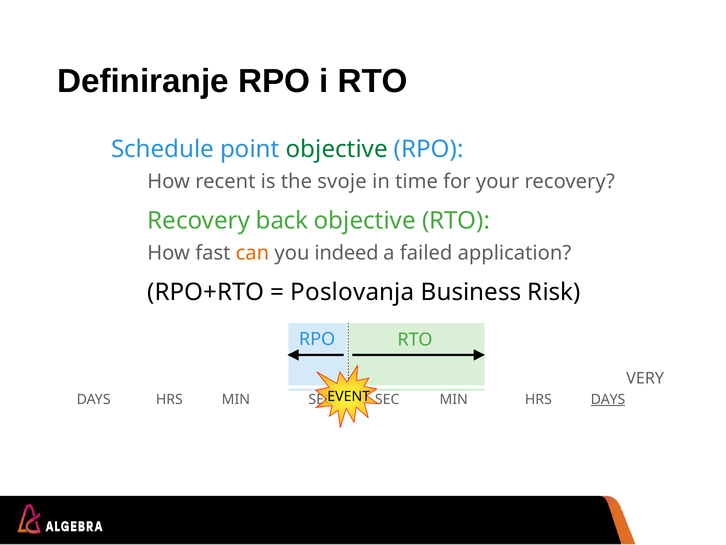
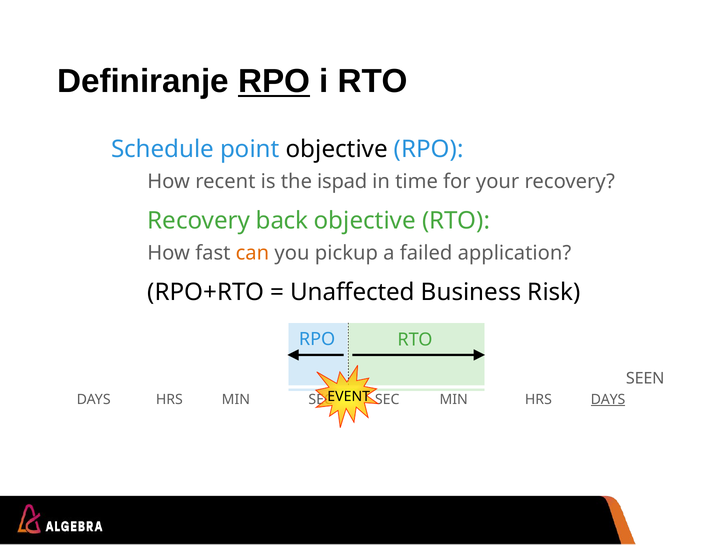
RPO at (274, 81) underline: none -> present
objective at (337, 149) colour: green -> black
svoje: svoje -> ispad
indeed: indeed -> pickup
Poslovanja: Poslovanja -> Unaffected
VERY: VERY -> SEEN
